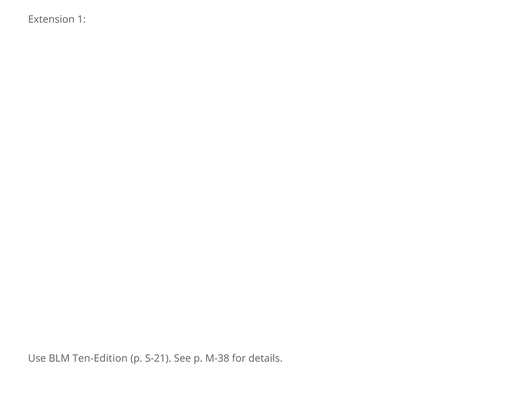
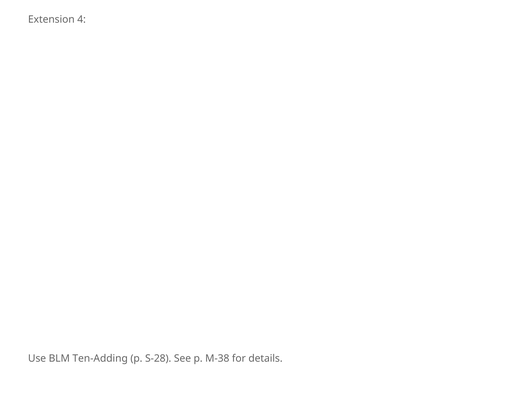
1: 1 -> 4
Ten-Edition: Ten-Edition -> Ten-Adding
S-21: S-21 -> S-28
